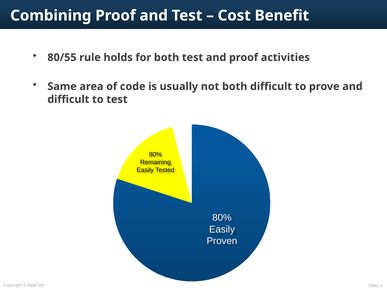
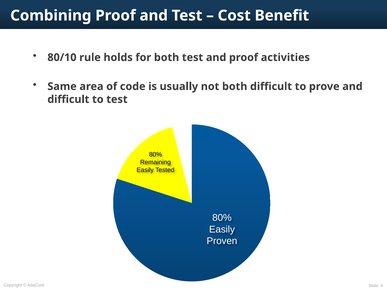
80/55: 80/55 -> 80/10
